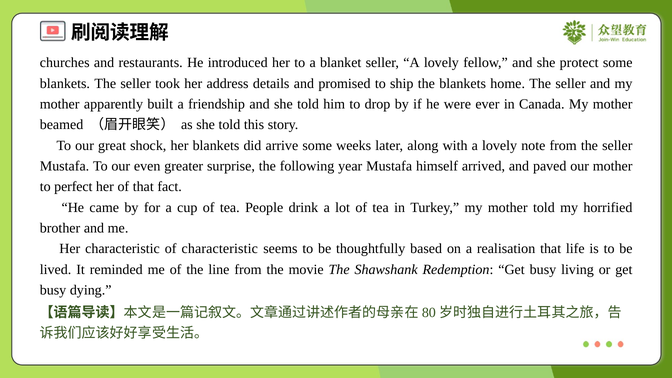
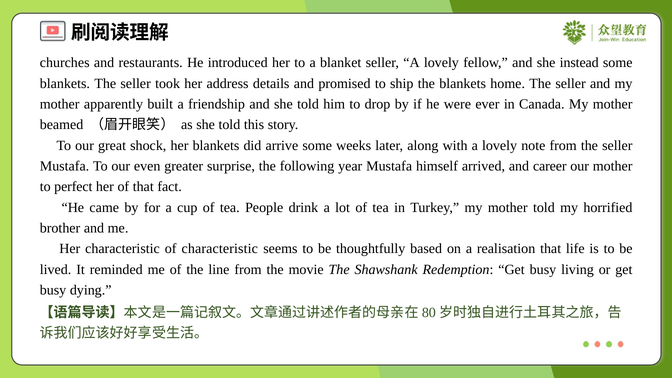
protect: protect -> instead
paved: paved -> career
